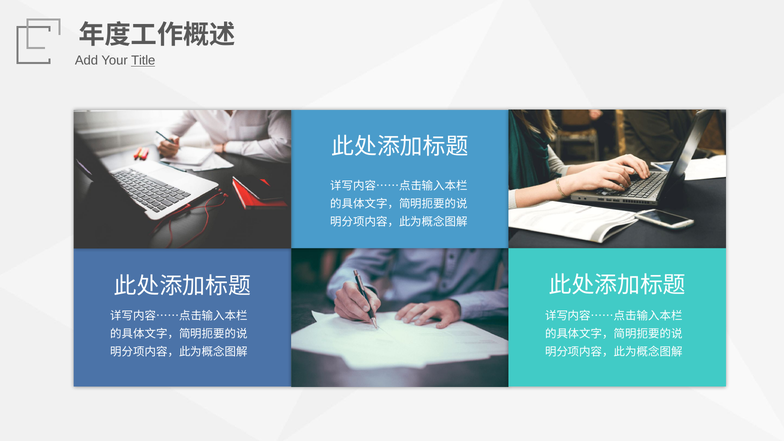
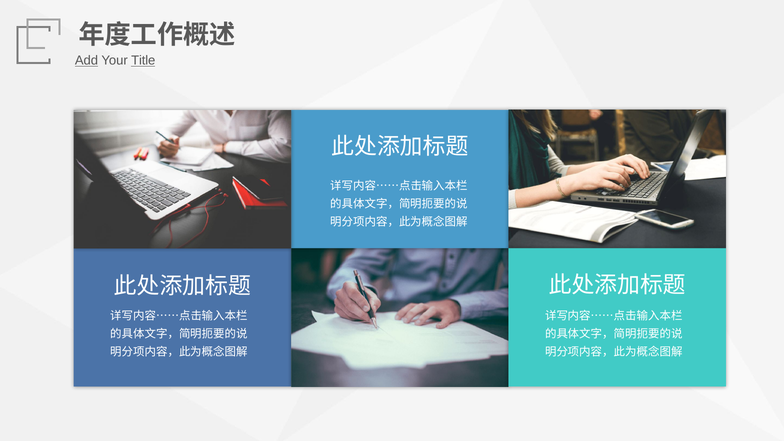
Add underline: none -> present
